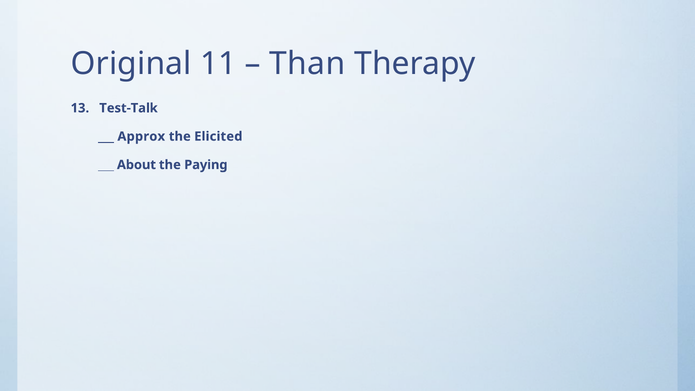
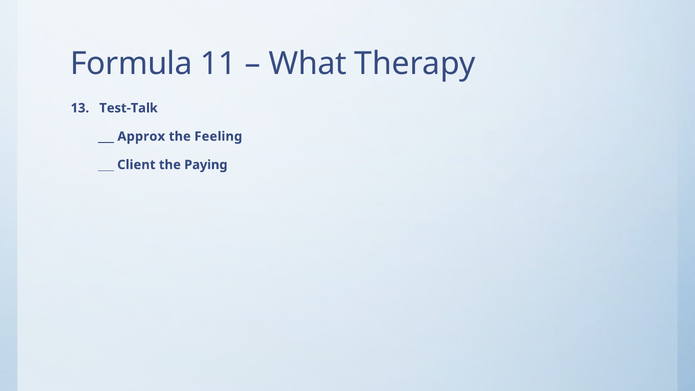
Original: Original -> Formula
Than: Than -> What
Elicited: Elicited -> Feeling
About: About -> Client
